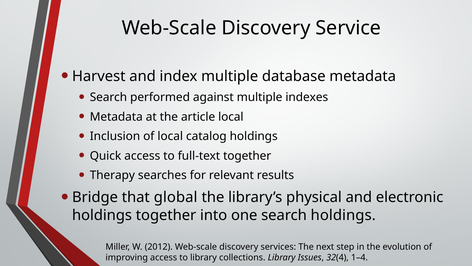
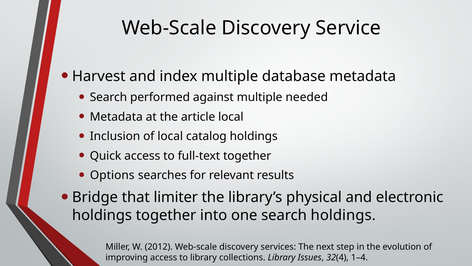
indexes: indexes -> needed
Therapy: Therapy -> Options
global: global -> limiter
